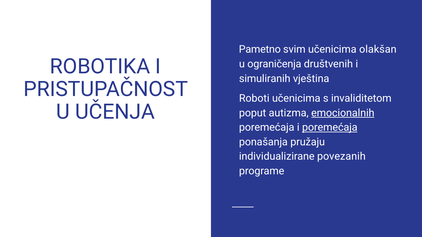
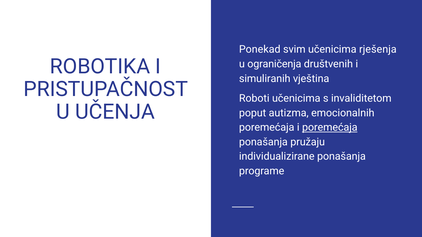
Pametno: Pametno -> Ponekad
olakšan: olakšan -> rješenja
emocionalnih underline: present -> none
individualizirane povezanih: povezanih -> ponašanja
